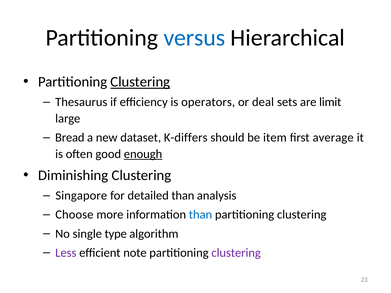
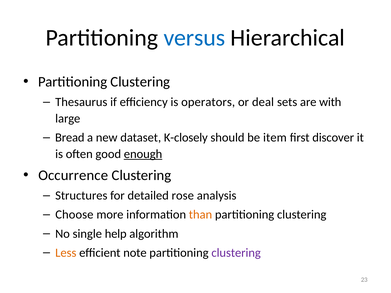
Clustering at (140, 82) underline: present -> none
limit: limit -> with
K-differs: K-differs -> K-closely
average: average -> discover
Diminishing: Diminishing -> Occurrence
Singapore: Singapore -> Structures
detailed than: than -> rose
than at (200, 215) colour: blue -> orange
type: type -> help
Less colour: purple -> orange
